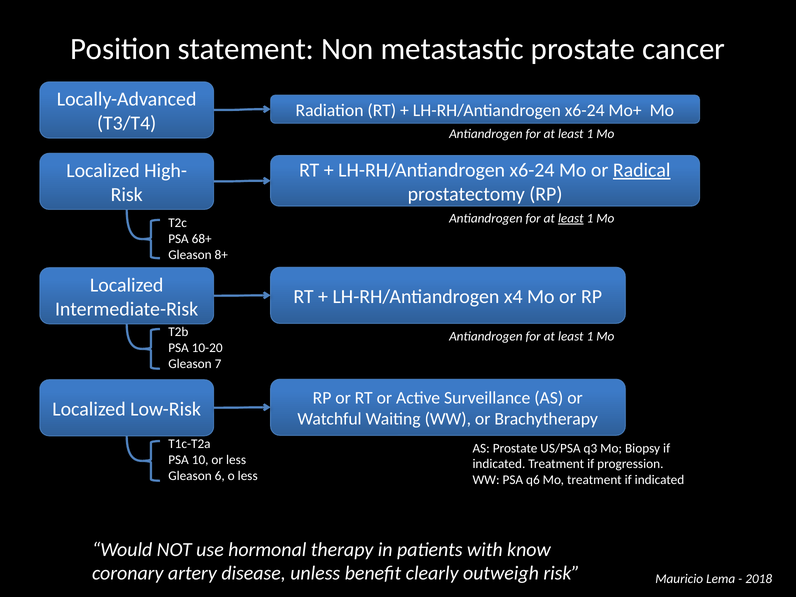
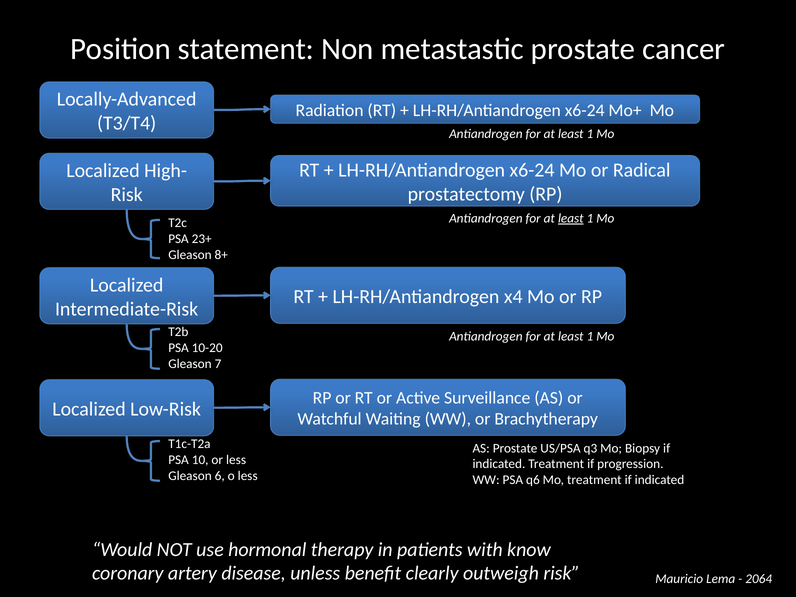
Radical underline: present -> none
68+: 68+ -> 23+
2018: 2018 -> 2064
